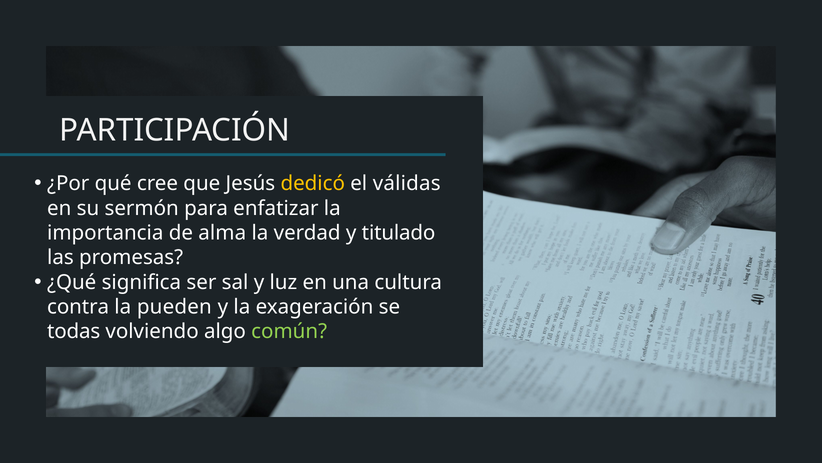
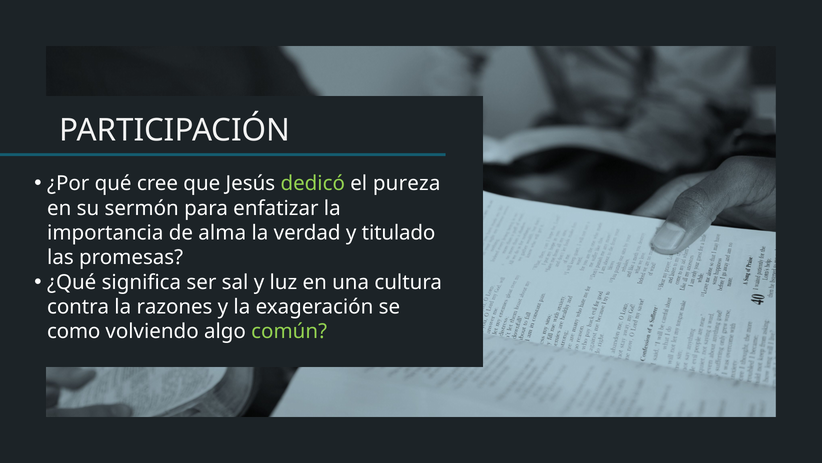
dedicó colour: yellow -> light green
válidas: válidas -> pureza
pueden: pueden -> razones
todas: todas -> como
